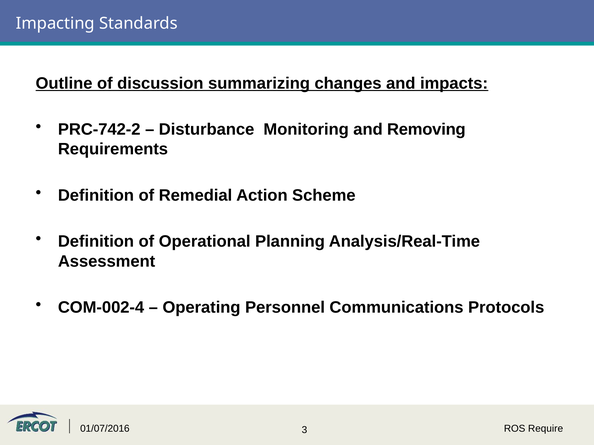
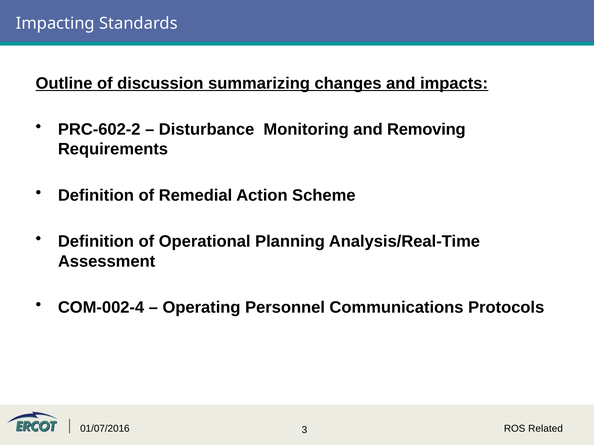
PRC-742-2: PRC-742-2 -> PRC-602-2
Require: Require -> Related
